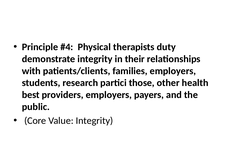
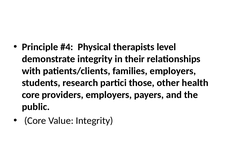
duty: duty -> level
best at (31, 95): best -> core
